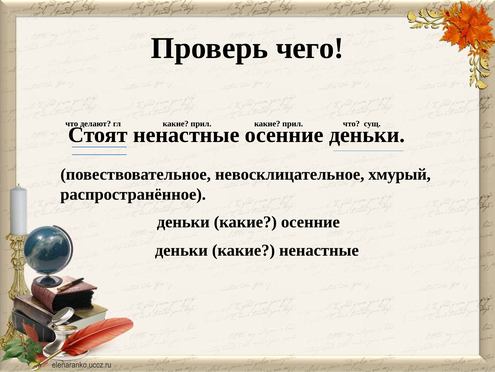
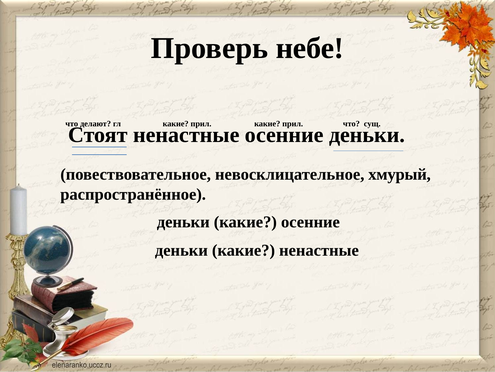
чего: чего -> небе
